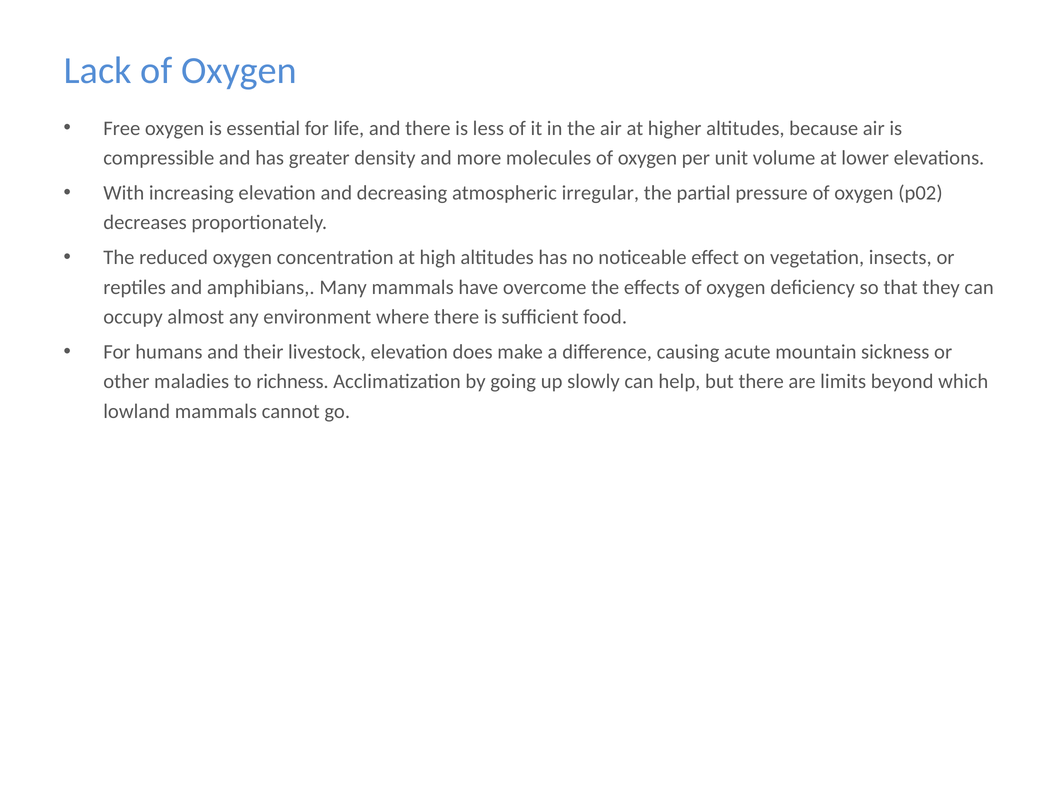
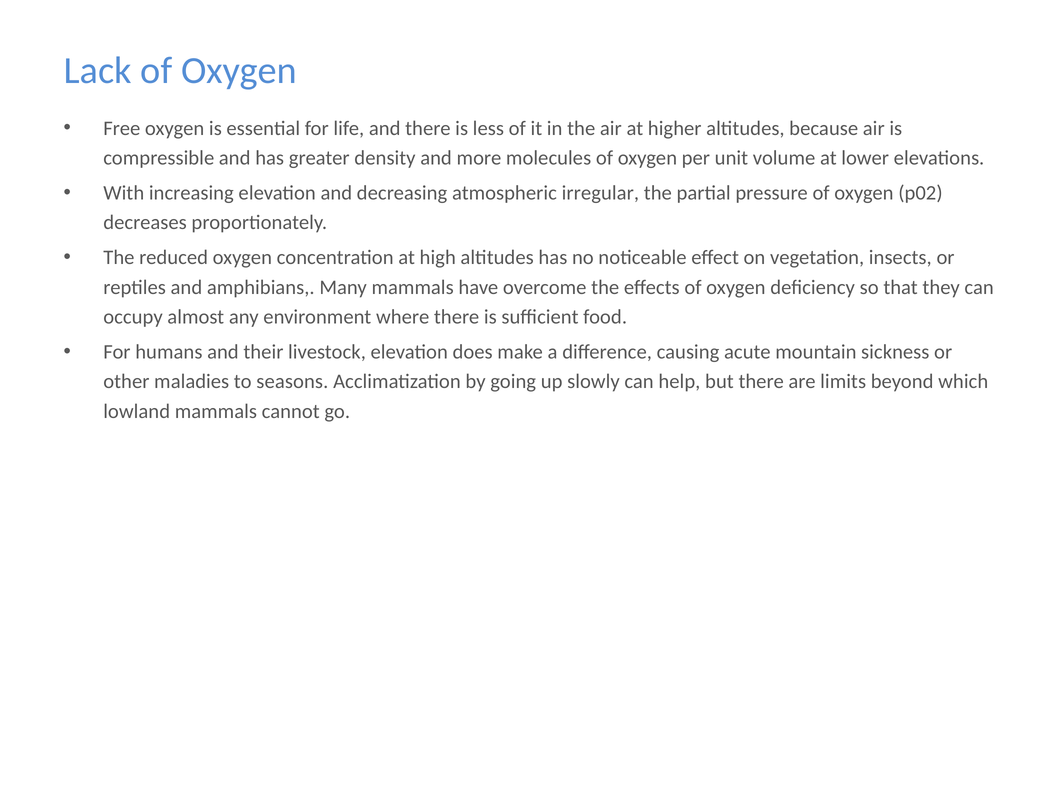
richness: richness -> seasons
